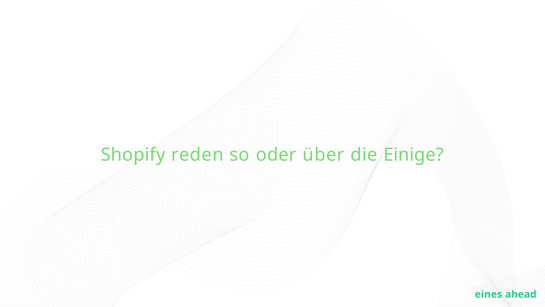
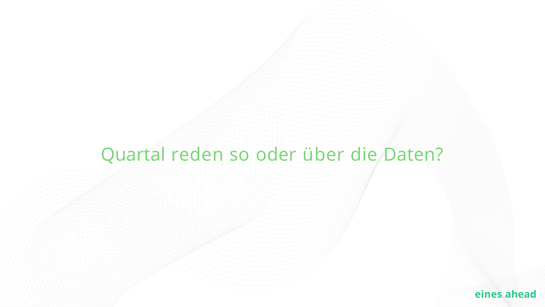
Shopify: Shopify -> Quartal
Einige: Einige -> Daten
